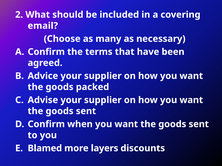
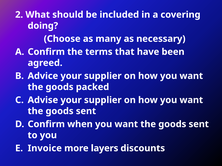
email: email -> doing
Blamed: Blamed -> Invoice
